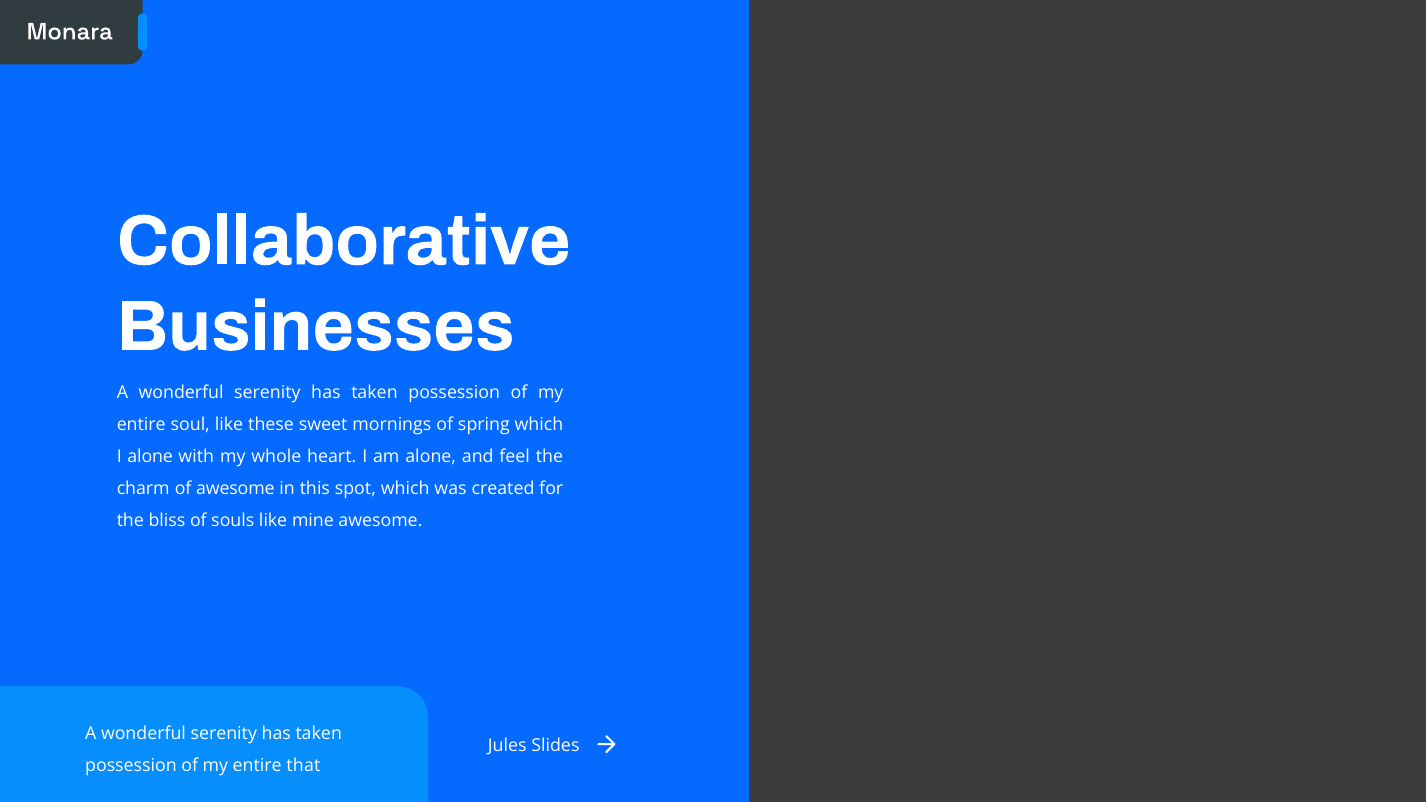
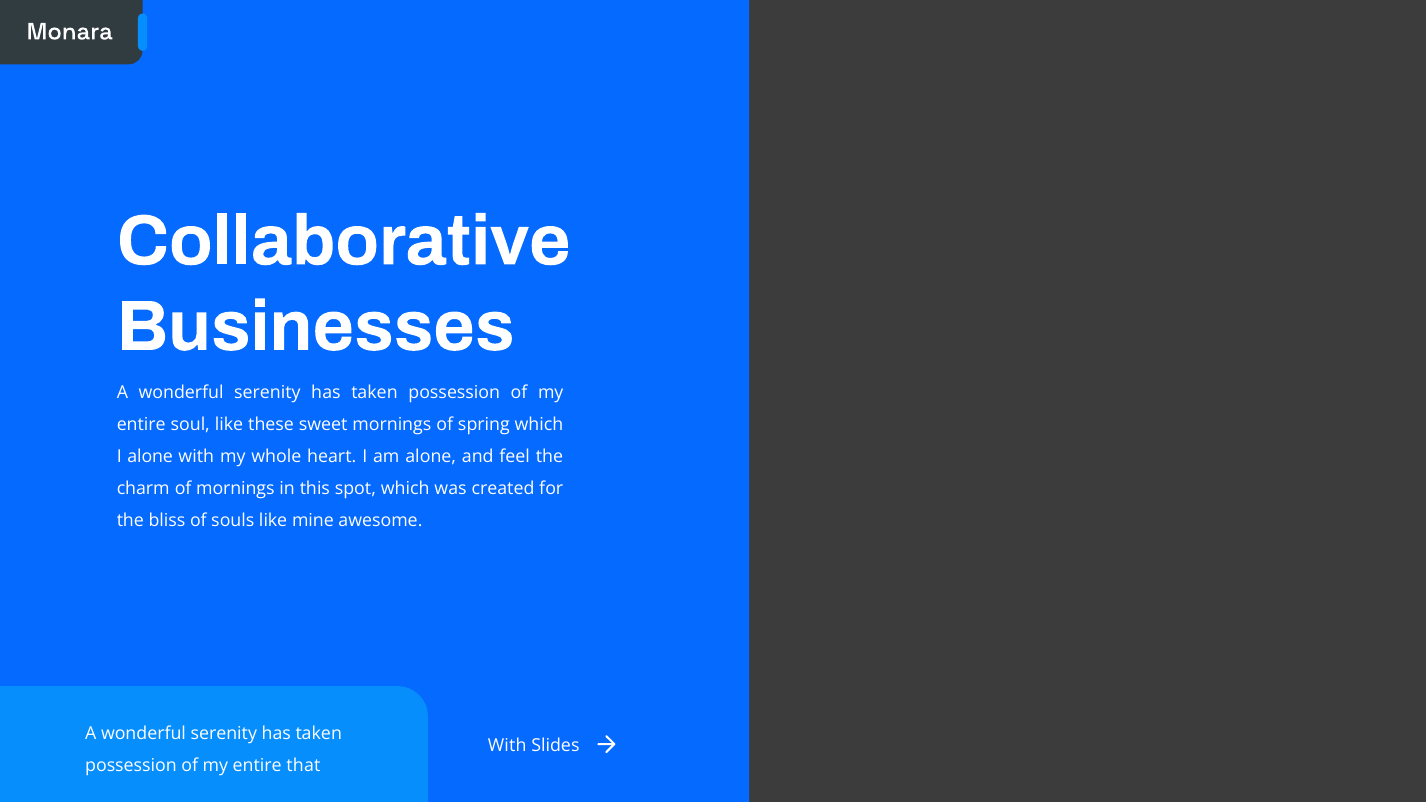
of awesome: awesome -> mornings
Jules at (507, 745): Jules -> With
